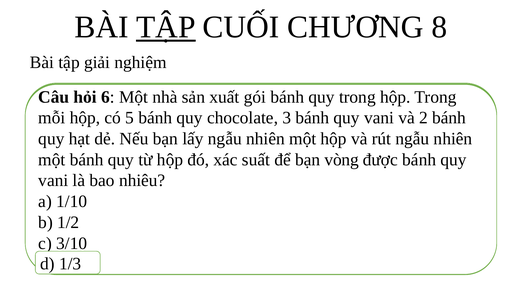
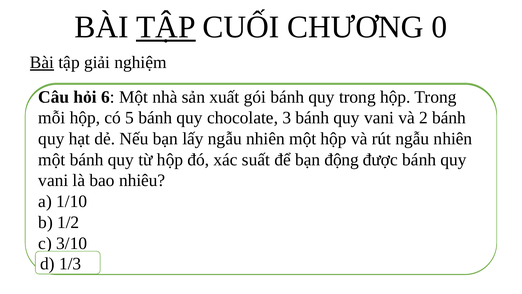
CHƯƠNG 8: 8 -> 0
Bài at (42, 62) underline: none -> present
bạn vòng: vòng -> động
